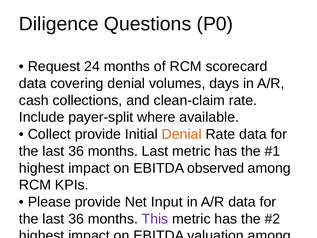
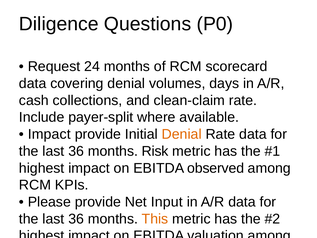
Collect at (49, 134): Collect -> Impact
months Last: Last -> Risk
This at (155, 219) colour: purple -> orange
